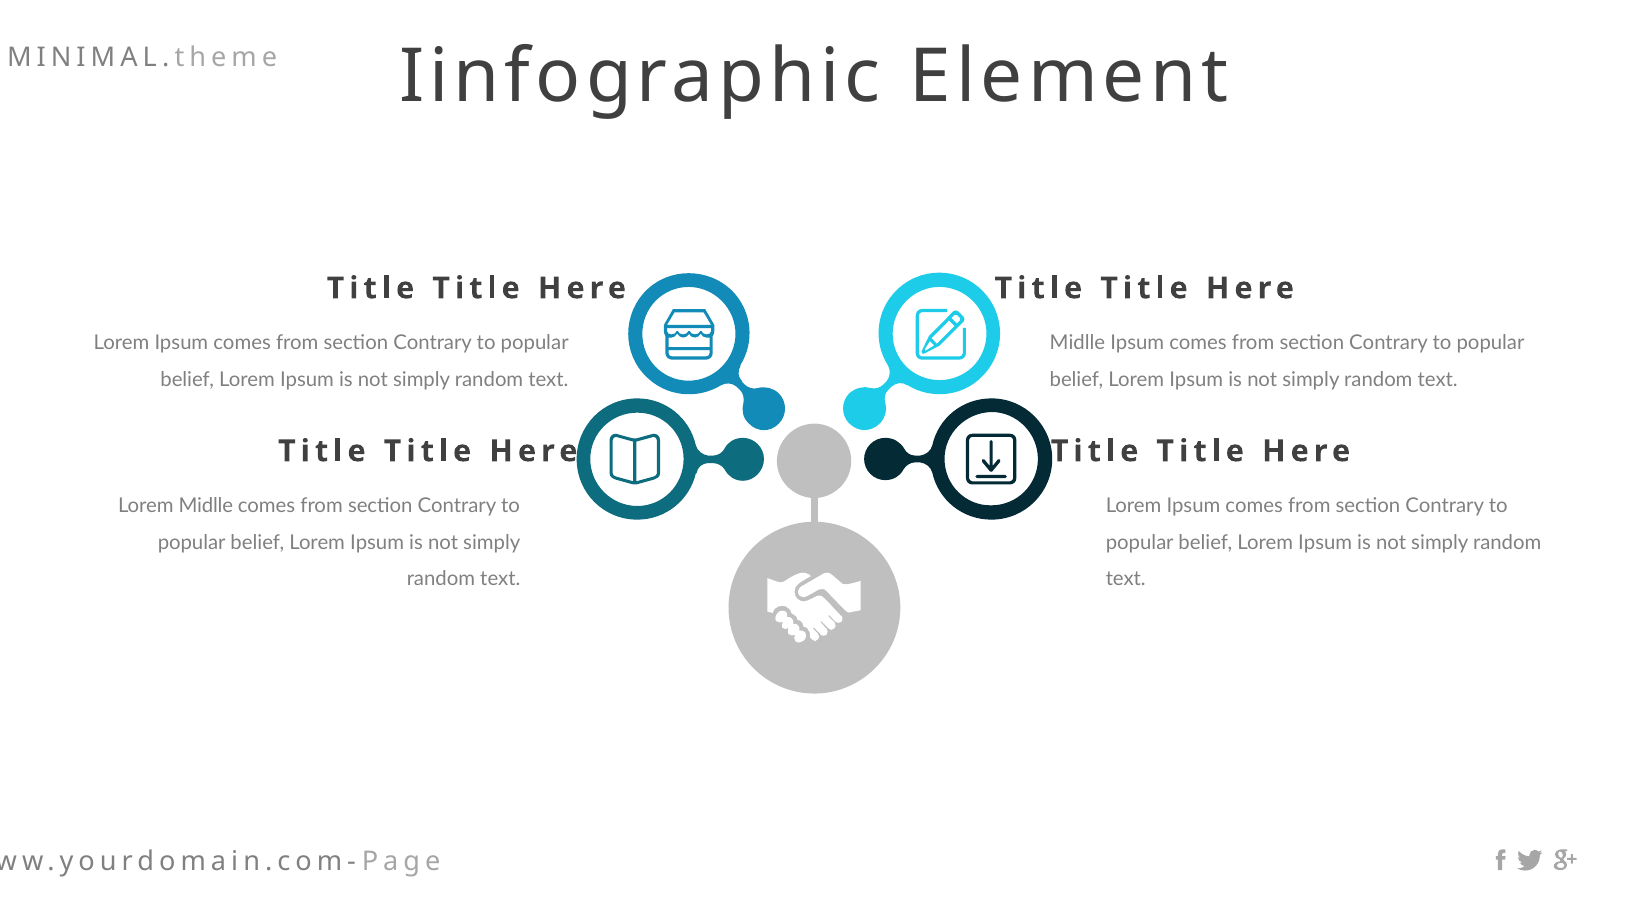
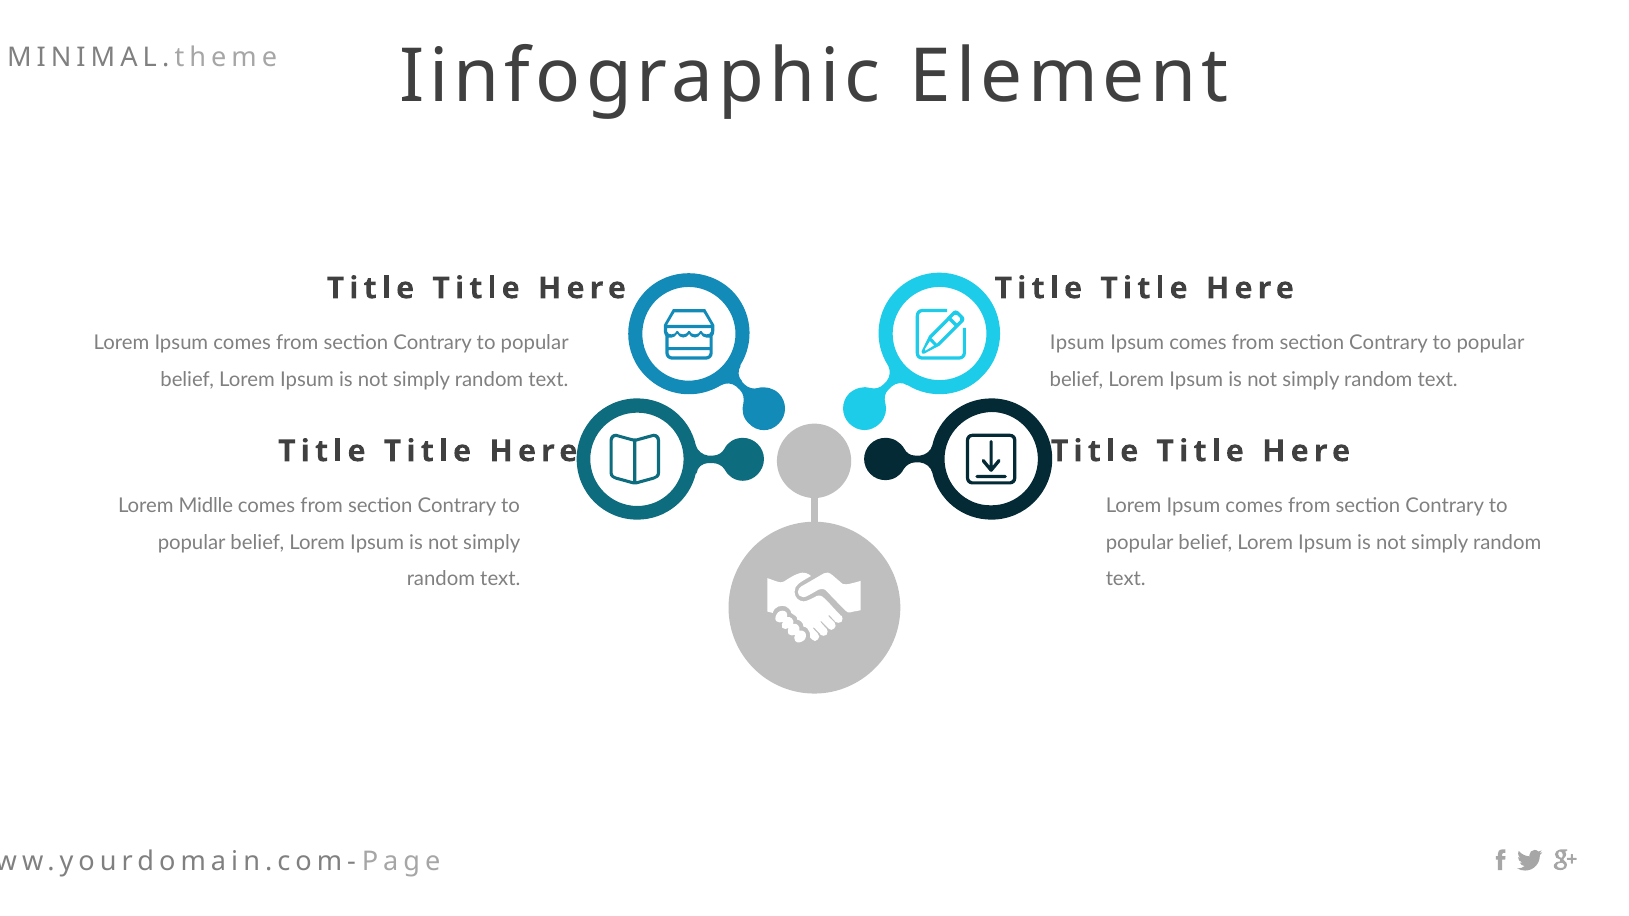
Midlle at (1077, 343): Midlle -> Ipsum
